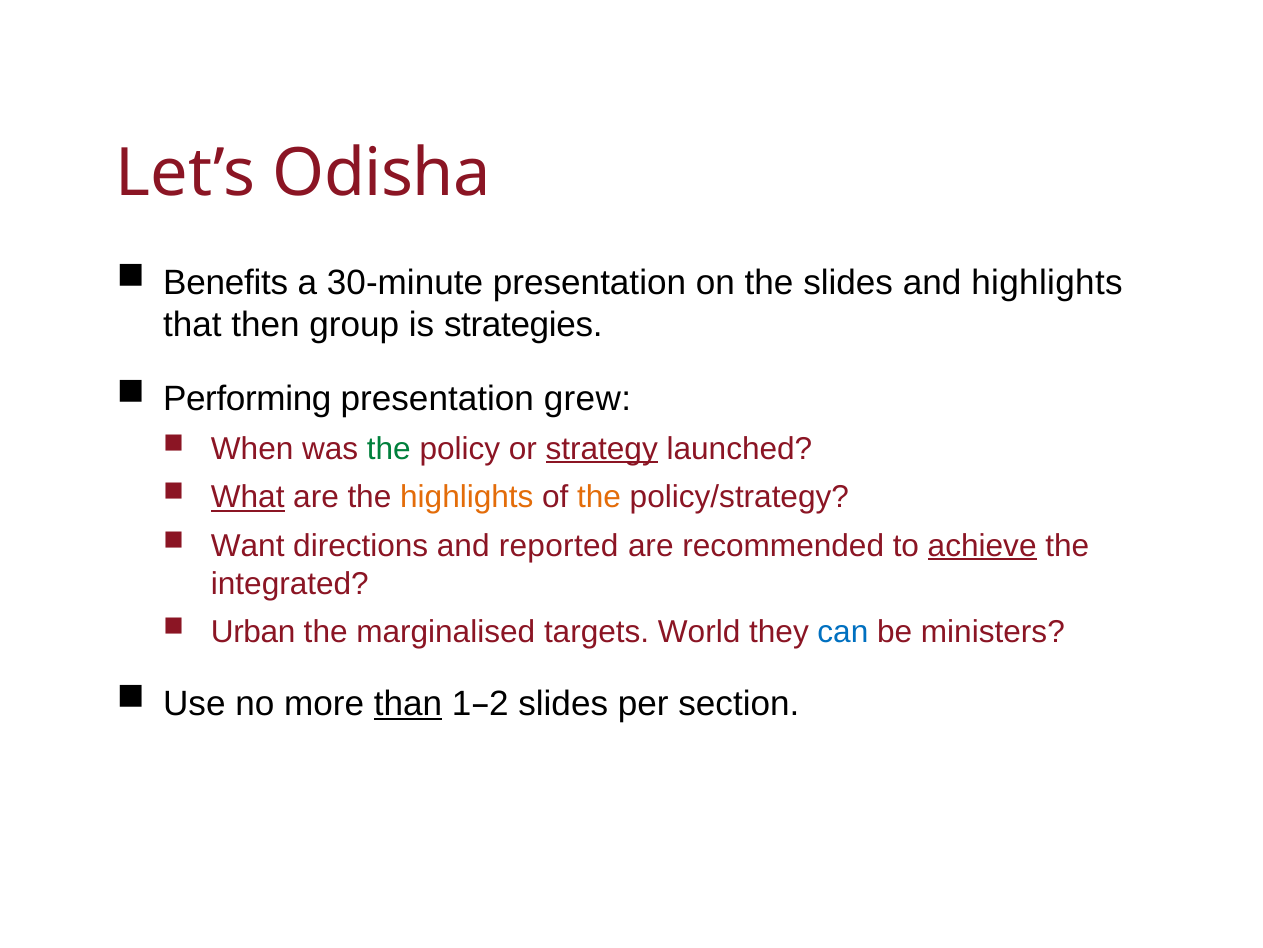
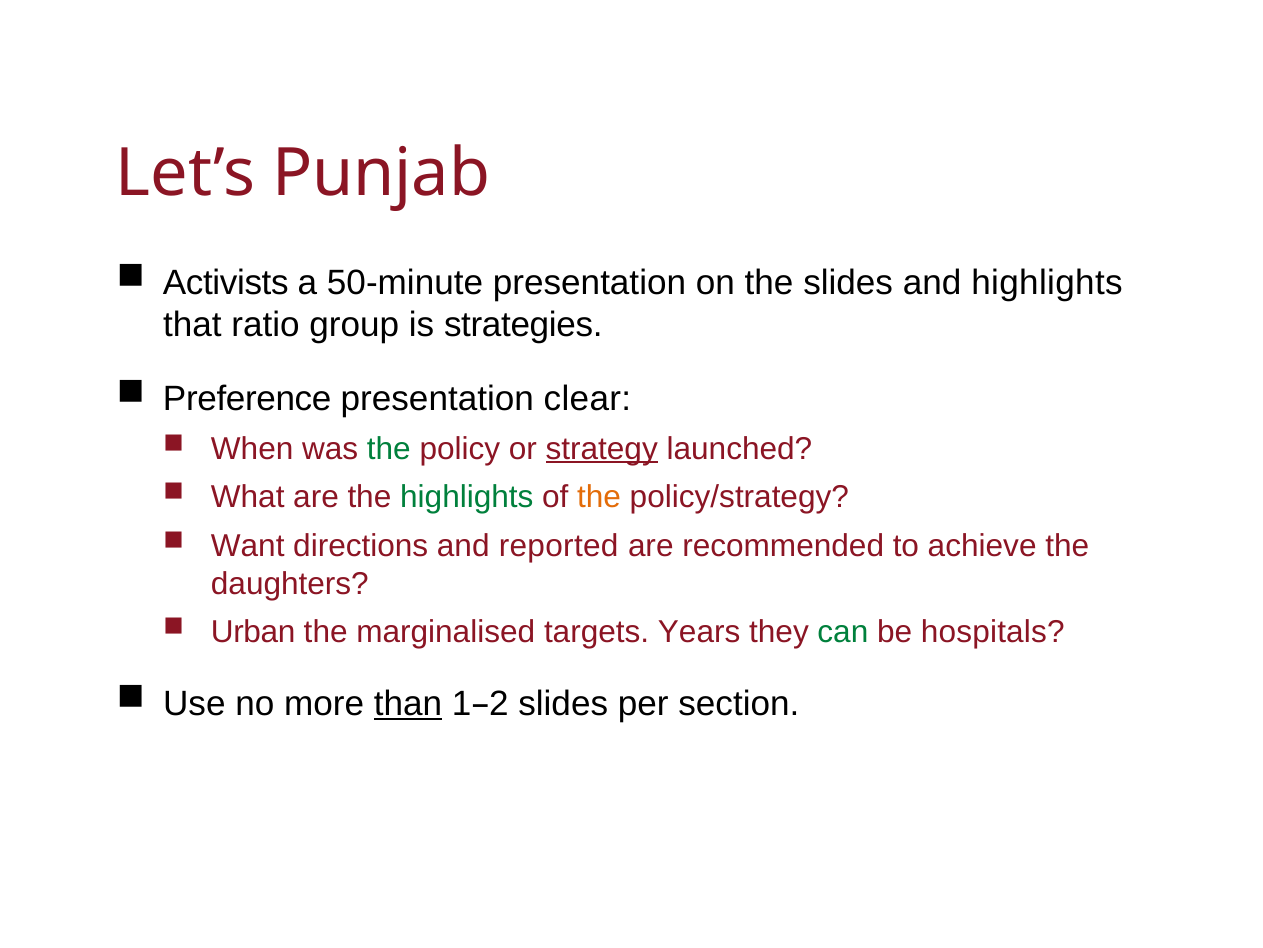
Odisha: Odisha -> Punjab
Benefits: Benefits -> Activists
30-minute: 30-minute -> 50-minute
then: then -> ratio
Performing: Performing -> Preference
grew: grew -> clear
What underline: present -> none
highlights at (467, 497) colour: orange -> green
achieve underline: present -> none
integrated: integrated -> daughters
World: World -> Years
can colour: blue -> green
ministers: ministers -> hospitals
